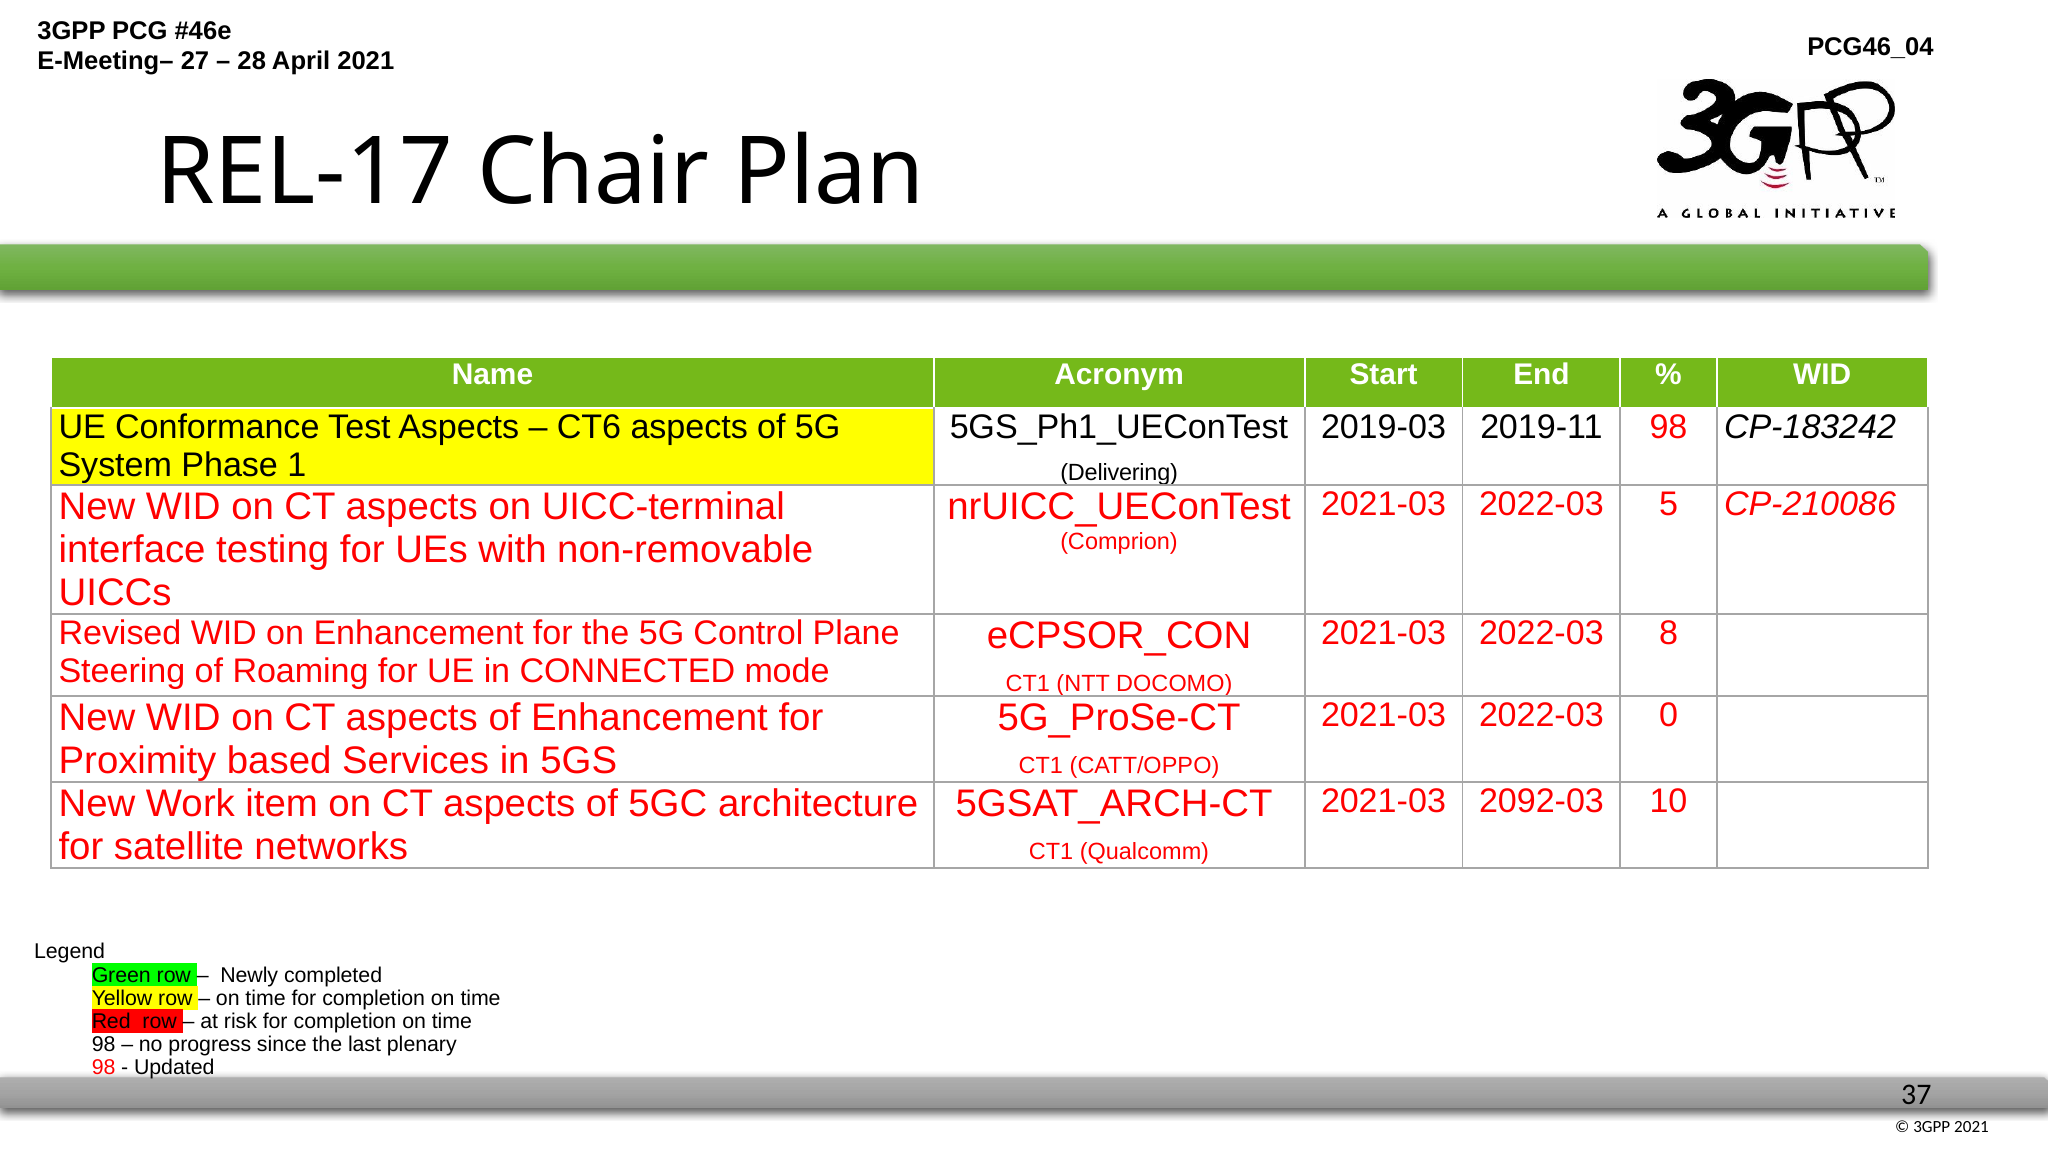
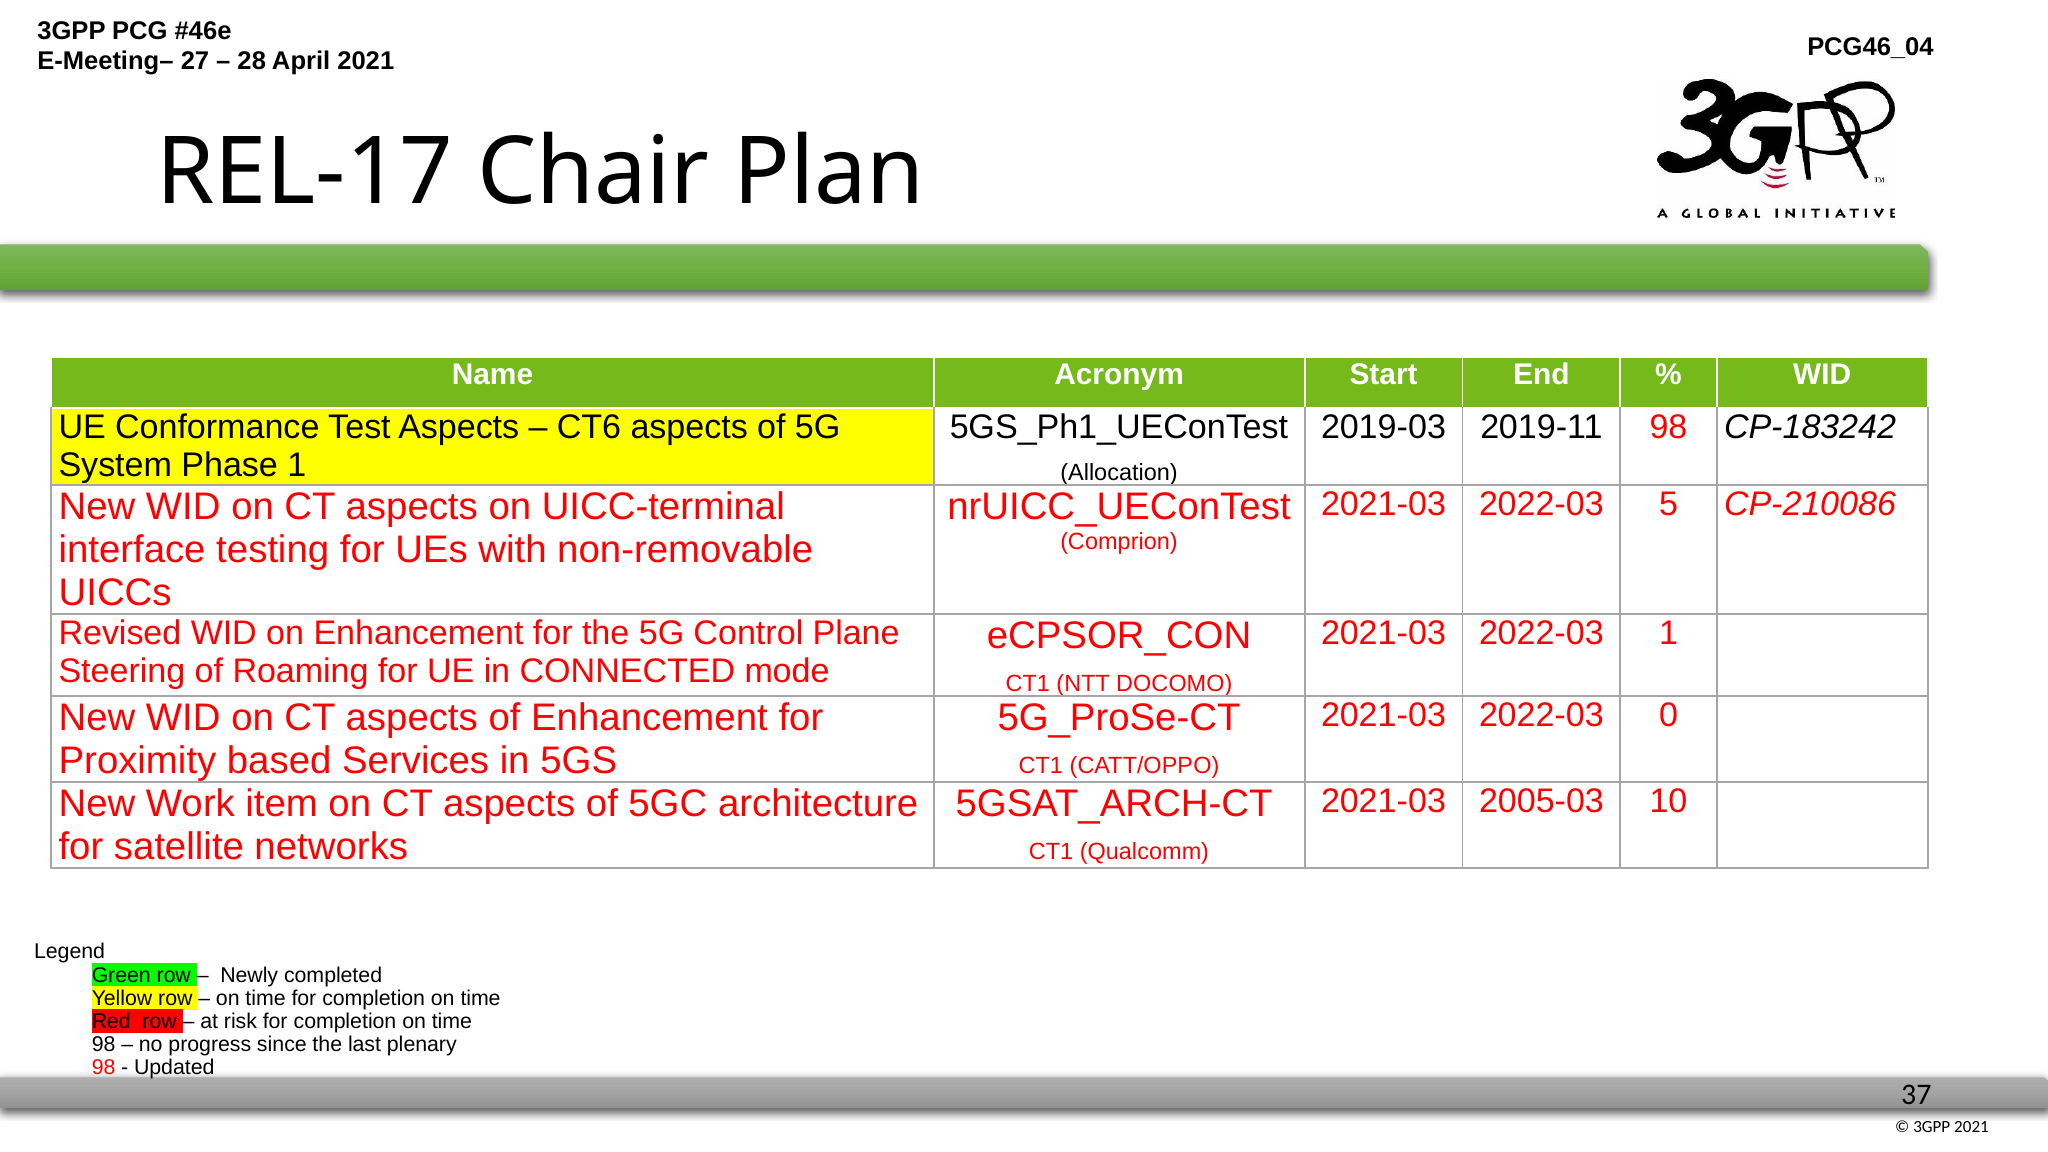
Delivering: Delivering -> Allocation
2022-03 8: 8 -> 1
2092-03: 2092-03 -> 2005-03
